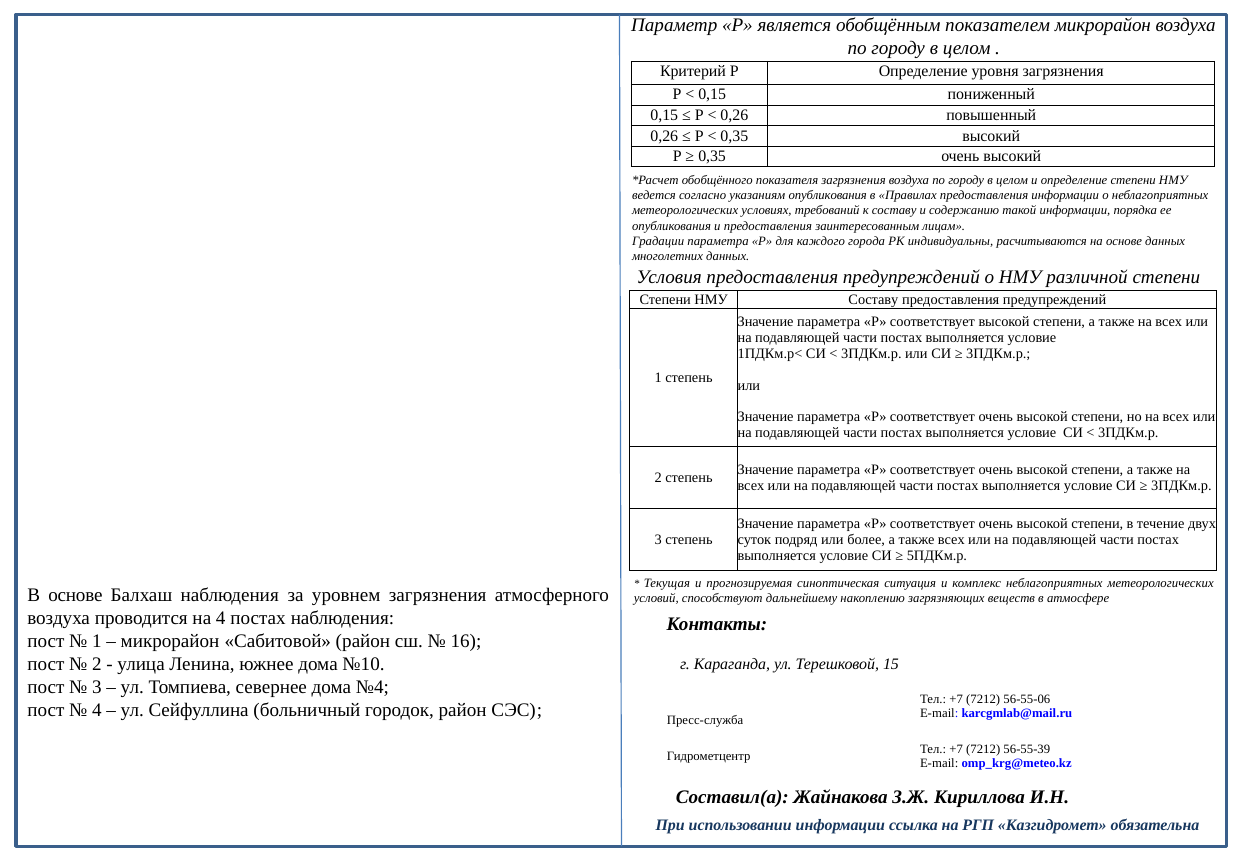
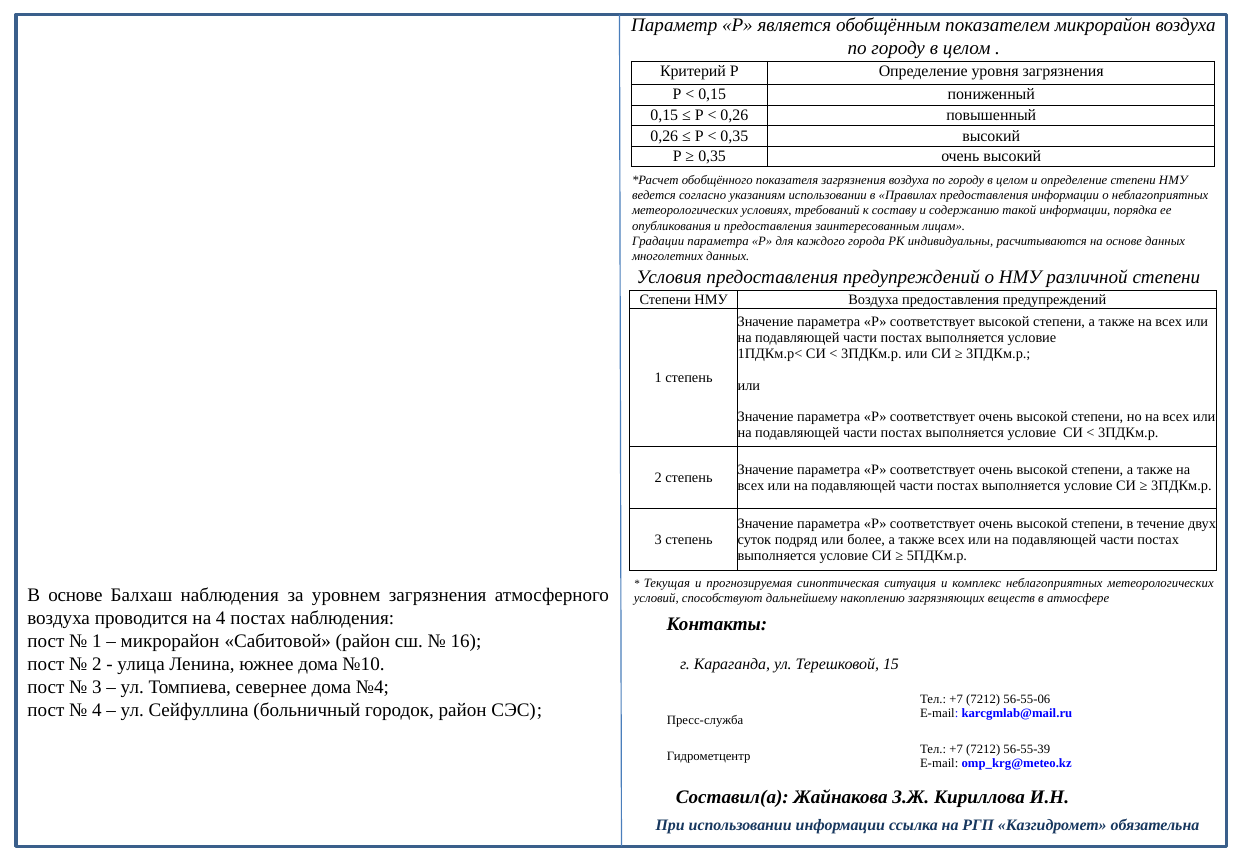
указаниям опубликования: опубликования -> использовании
НМУ Составу: Составу -> Воздуха
